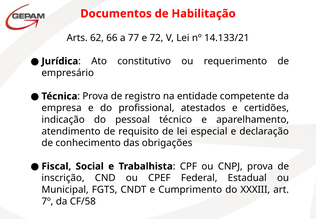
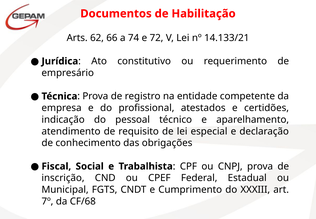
77: 77 -> 74
CF/58: CF/58 -> CF/68
